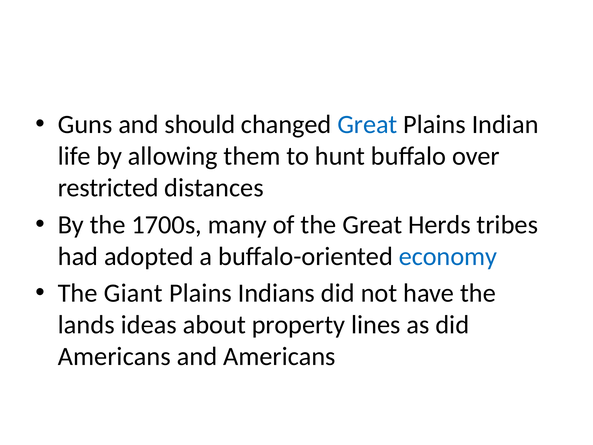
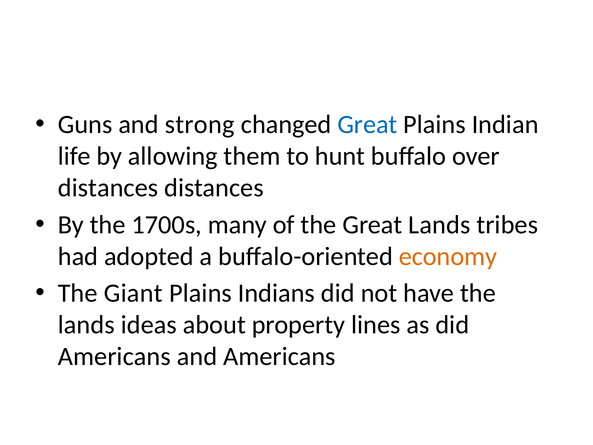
should: should -> strong
restricted at (108, 188): restricted -> distances
Great Herds: Herds -> Lands
economy colour: blue -> orange
